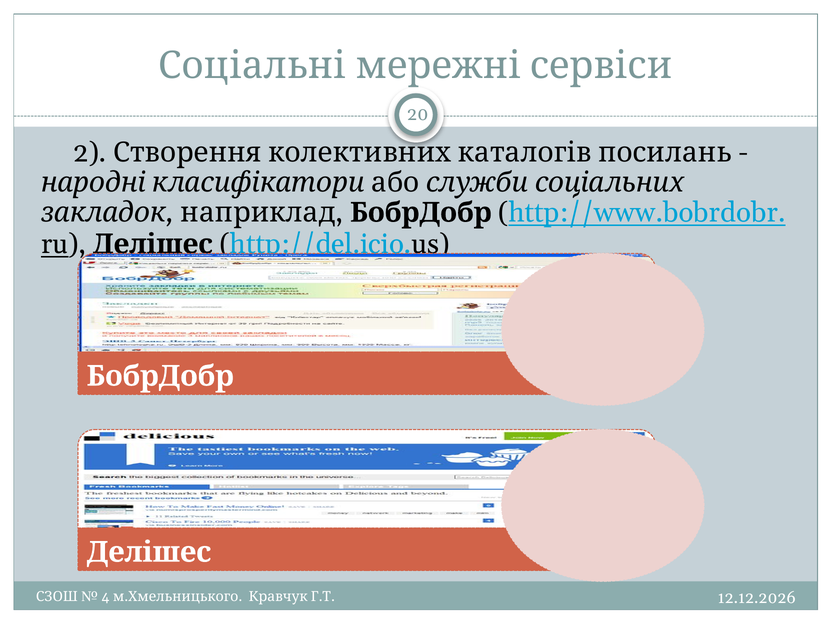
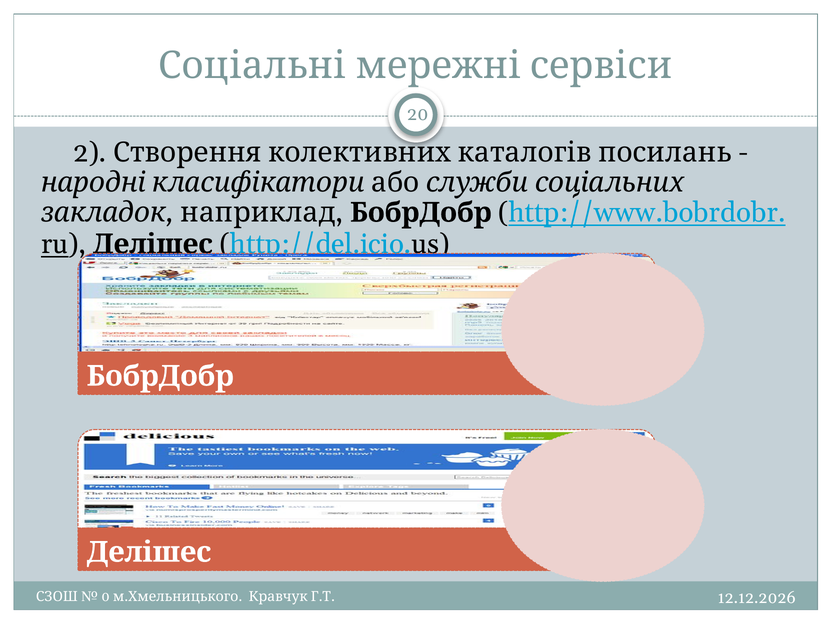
4: 4 -> 0
